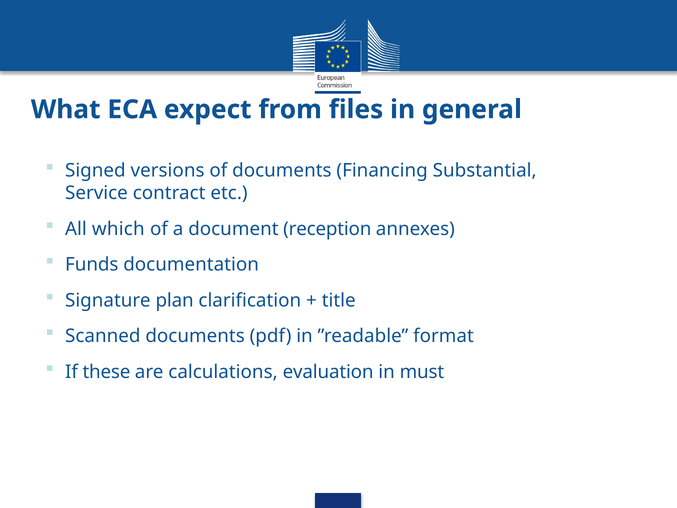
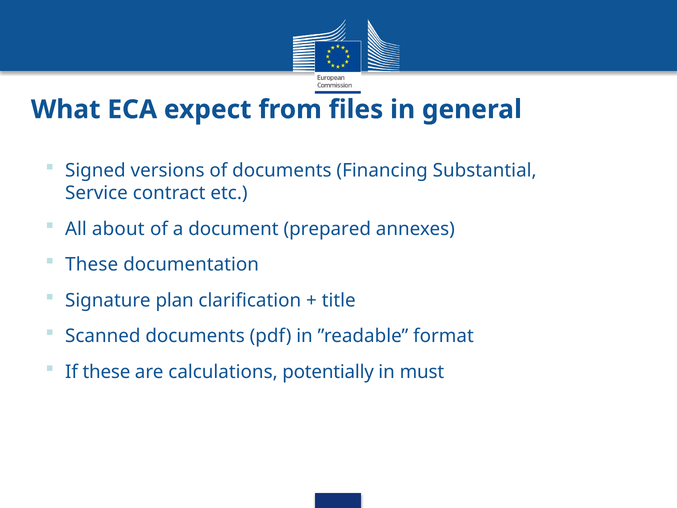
which: which -> about
reception: reception -> prepared
Funds at (92, 265): Funds -> These
evaluation: evaluation -> potentially
